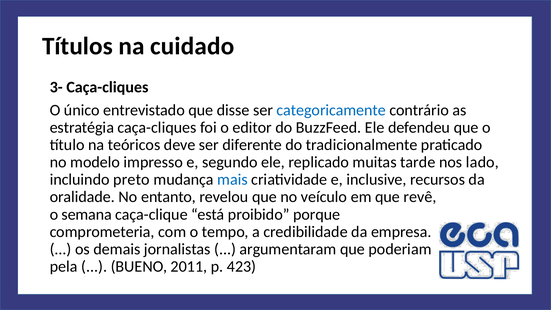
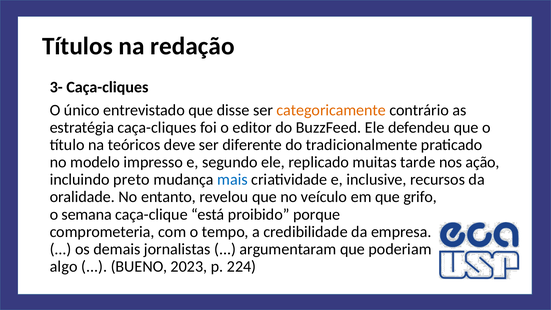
cuidado: cuidado -> redação
categoricamente colour: blue -> orange
lado: lado -> ação
revê: revê -> grifo
pela: pela -> algo
2011: 2011 -> 2023
423: 423 -> 224
